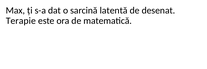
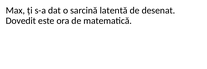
Terapie: Terapie -> Dovedit
